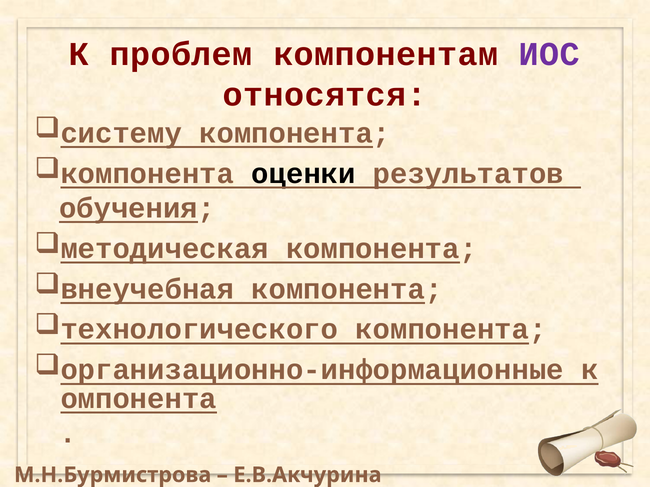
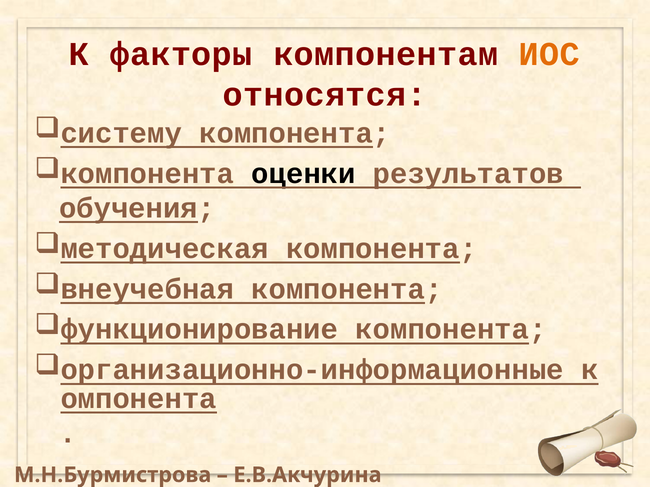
проблем: проблем -> факторы
ИОС colour: purple -> orange
технологического: технологического -> функционирование
